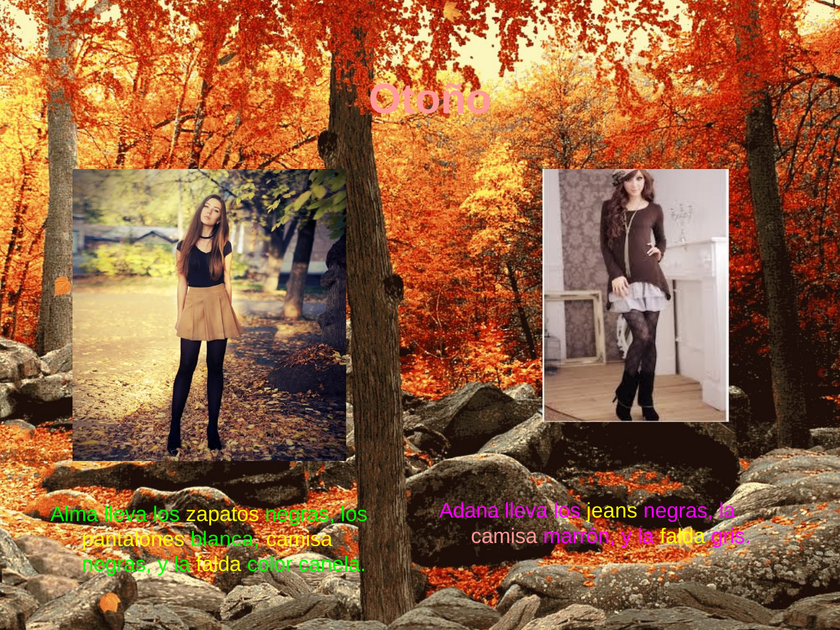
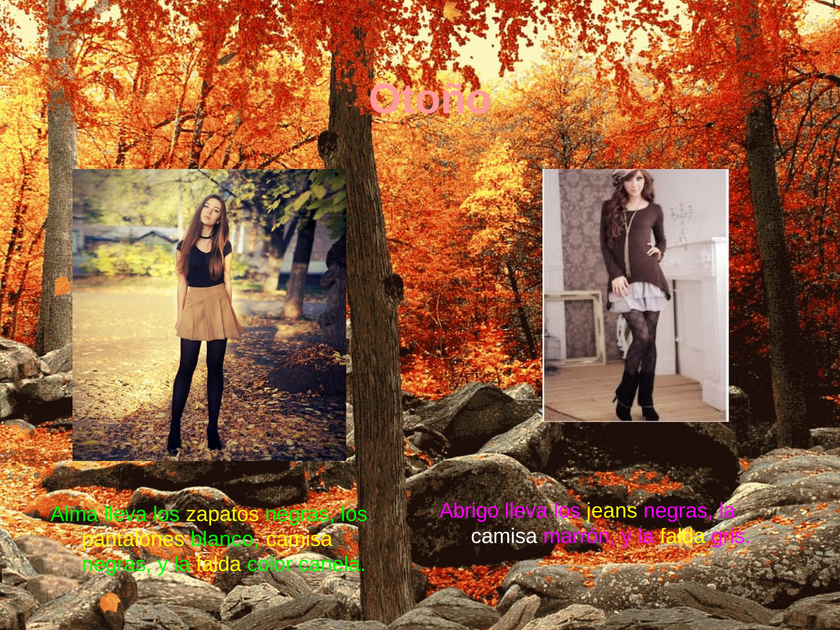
Adana: Adana -> Abrigo
camisa at (504, 536) colour: pink -> white
blanca: blanca -> blanco
